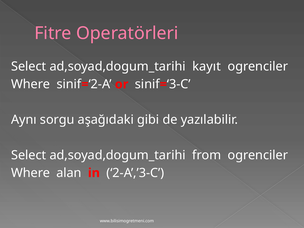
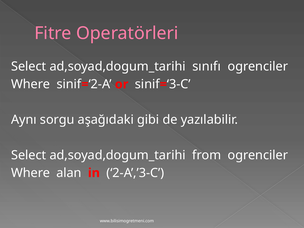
kayıt: kayıt -> sınıfı
